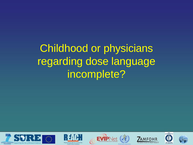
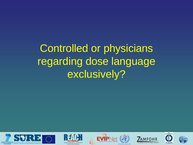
Childhood: Childhood -> Controlled
incomplete: incomplete -> exclusively
